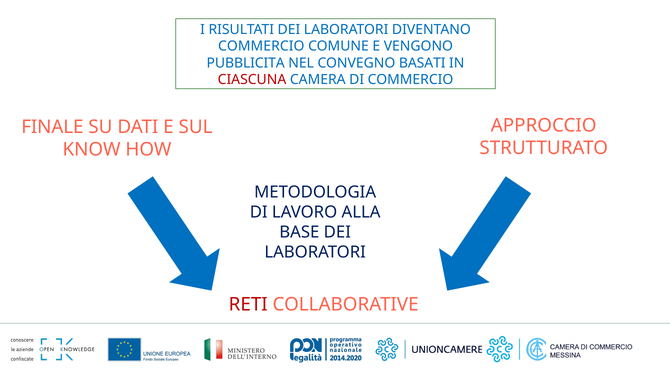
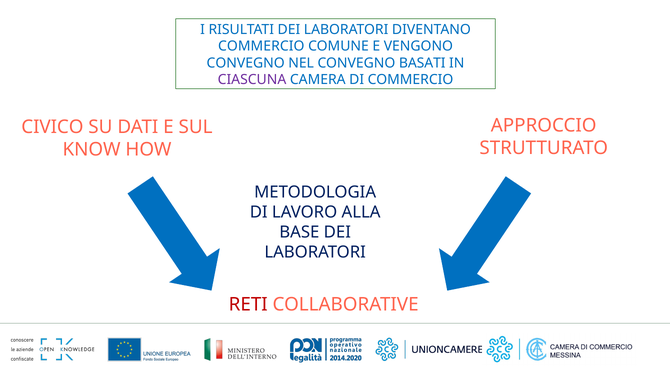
PUBBLICITA at (246, 63): PUBBLICITA -> CONVEGNO
CIASCUNA colour: red -> purple
FINALE: FINALE -> CIVICO
